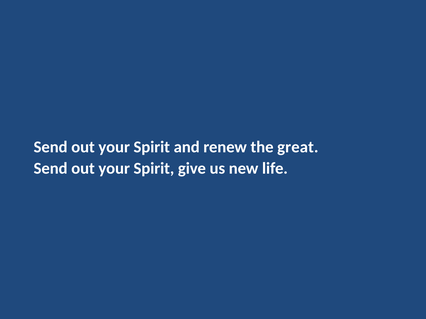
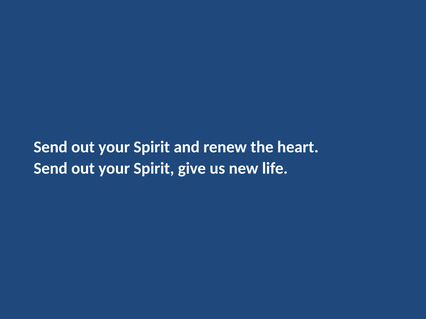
great: great -> heart
